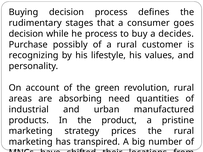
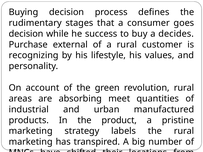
he process: process -> success
possibly: possibly -> external
need: need -> meet
prices: prices -> labels
